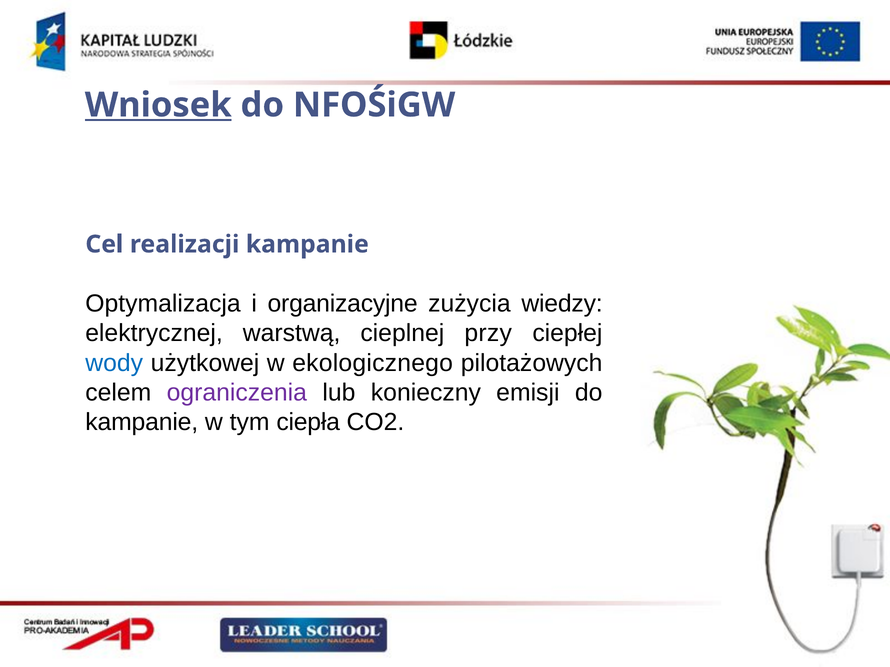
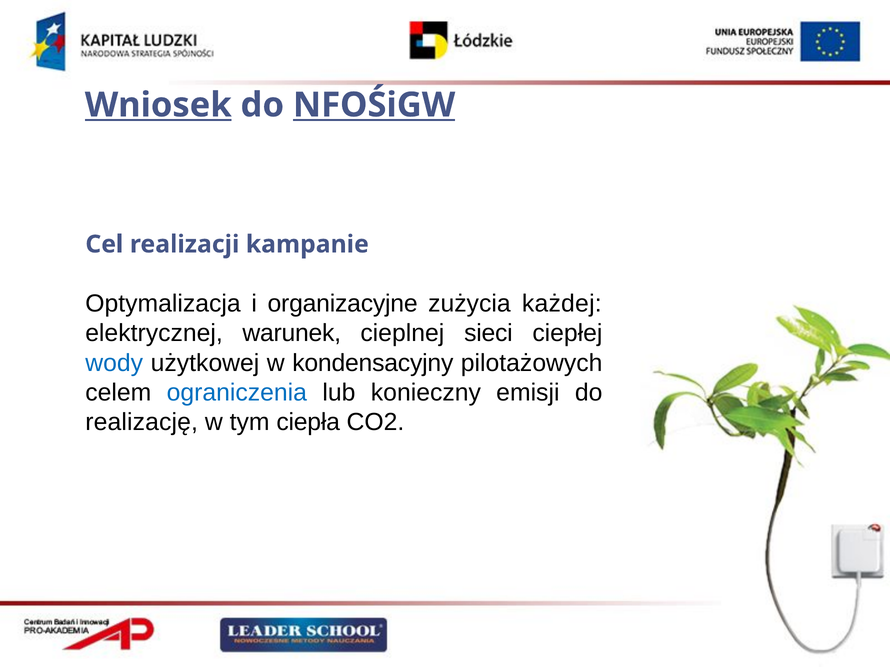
NFOŚiGW underline: none -> present
wiedzy: wiedzy -> każdej
warstwą: warstwą -> warunek
przy: przy -> sieci
ekologicznego: ekologicznego -> kondensacyjny
ograniczenia colour: purple -> blue
kampanie at (142, 423): kampanie -> realizację
